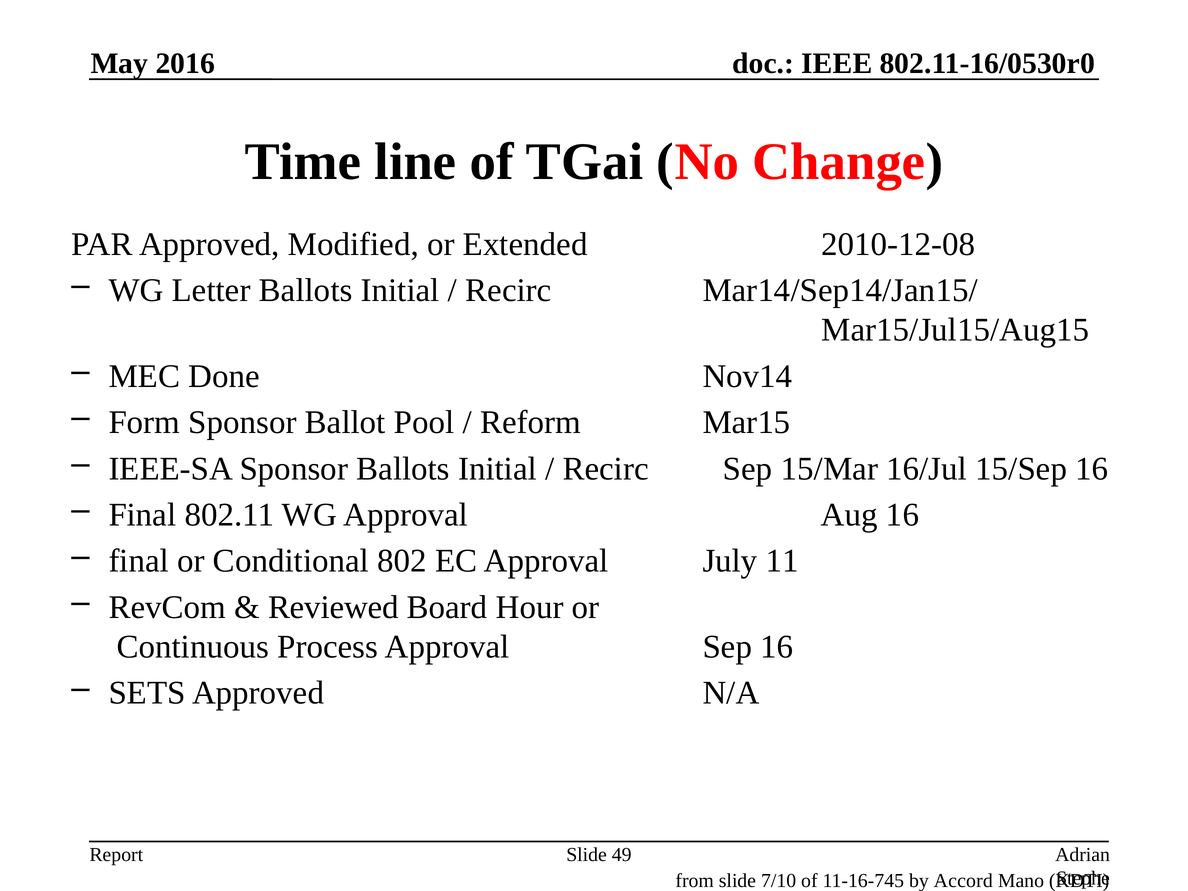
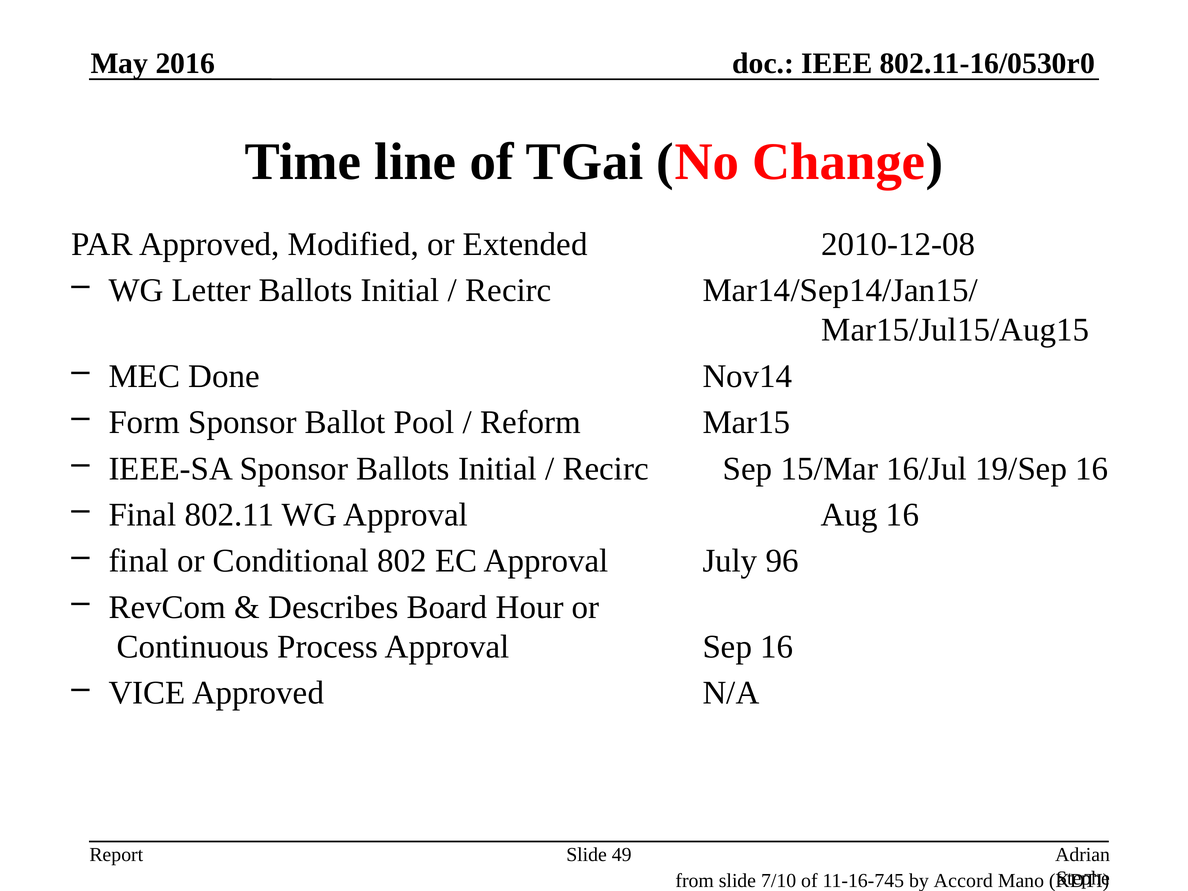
15/Sep: 15/Sep -> 19/Sep
11: 11 -> 96
Reviewed: Reviewed -> Describes
SETS: SETS -> VICE
